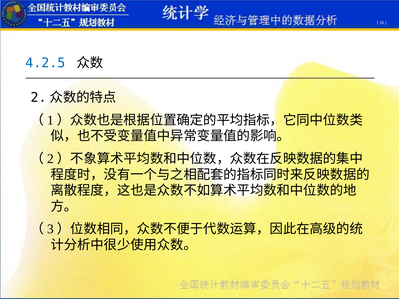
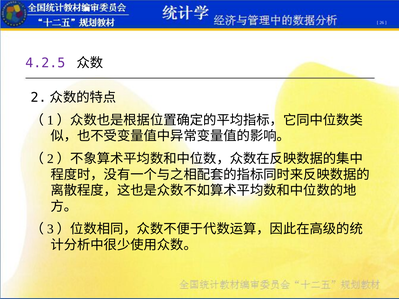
4.2.5 colour: blue -> purple
